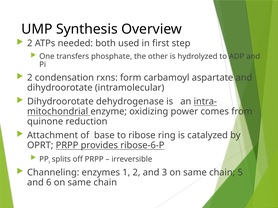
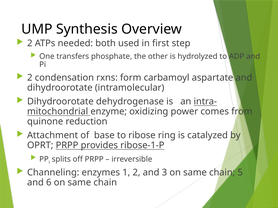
ribose-6-P: ribose-6-P -> ribose-1-P
